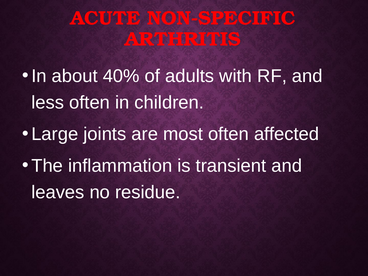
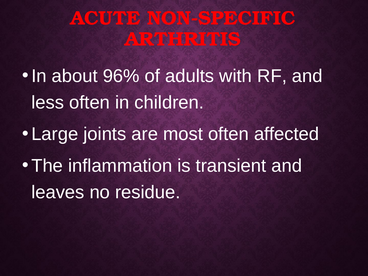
40%: 40% -> 96%
